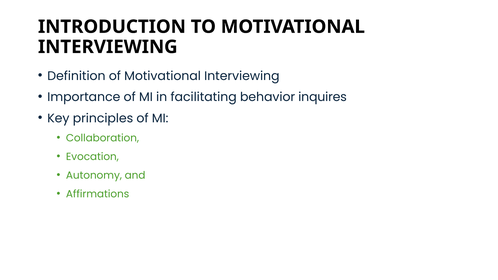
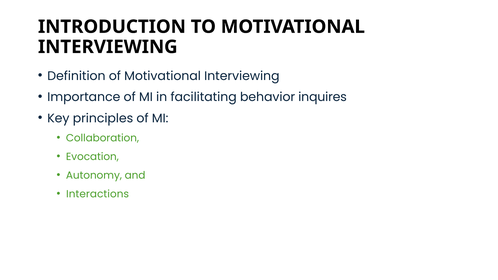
Affirmations: Affirmations -> Interactions
